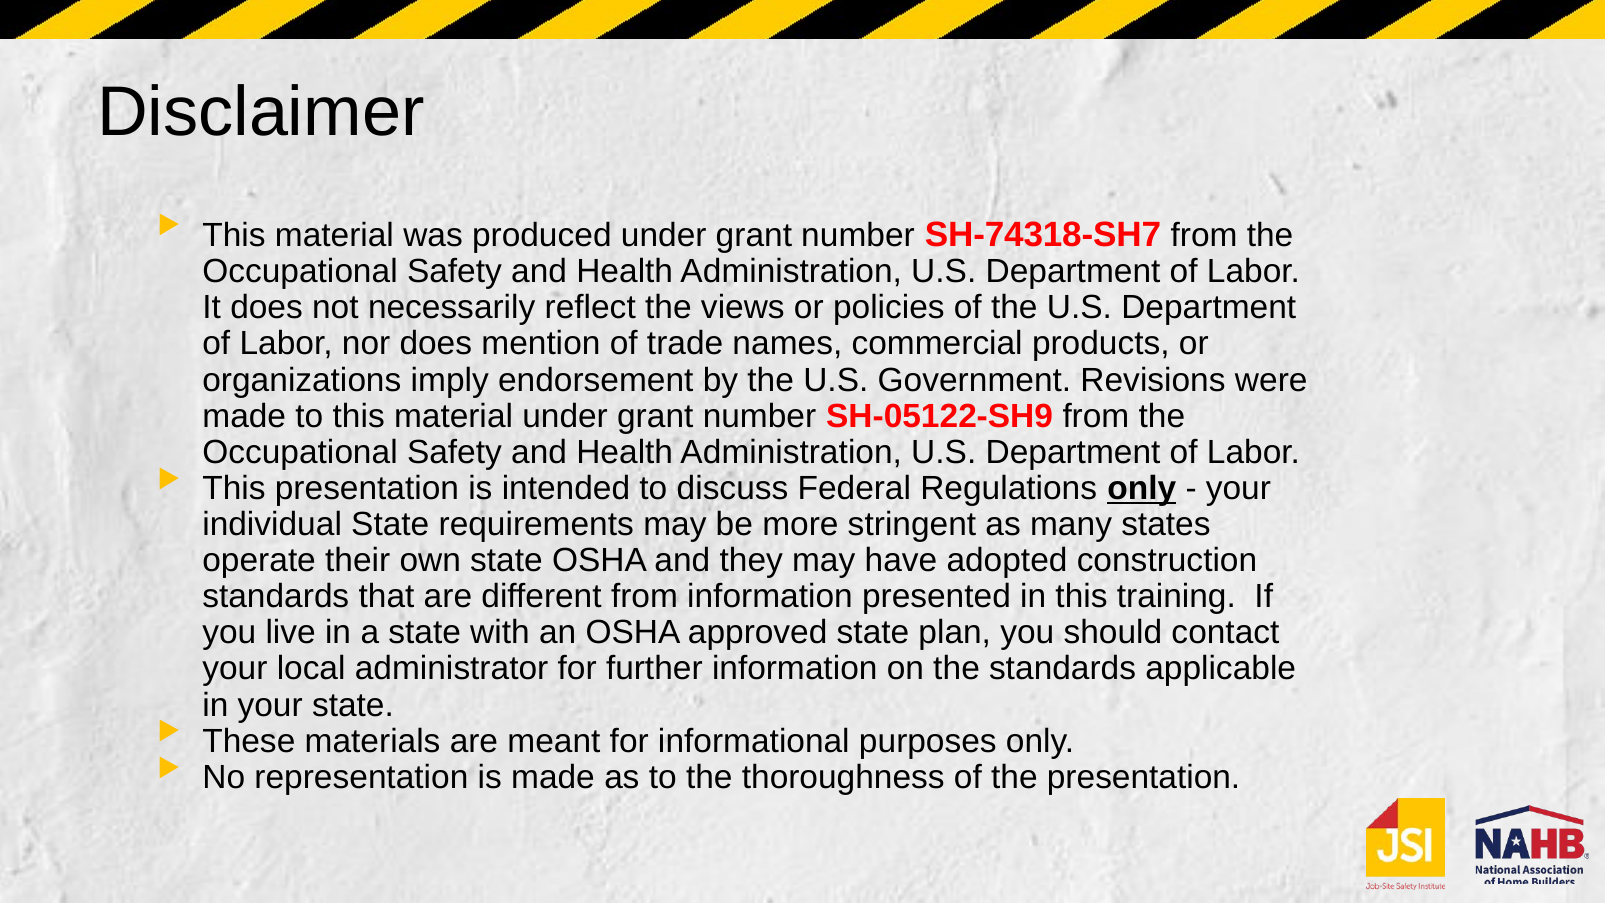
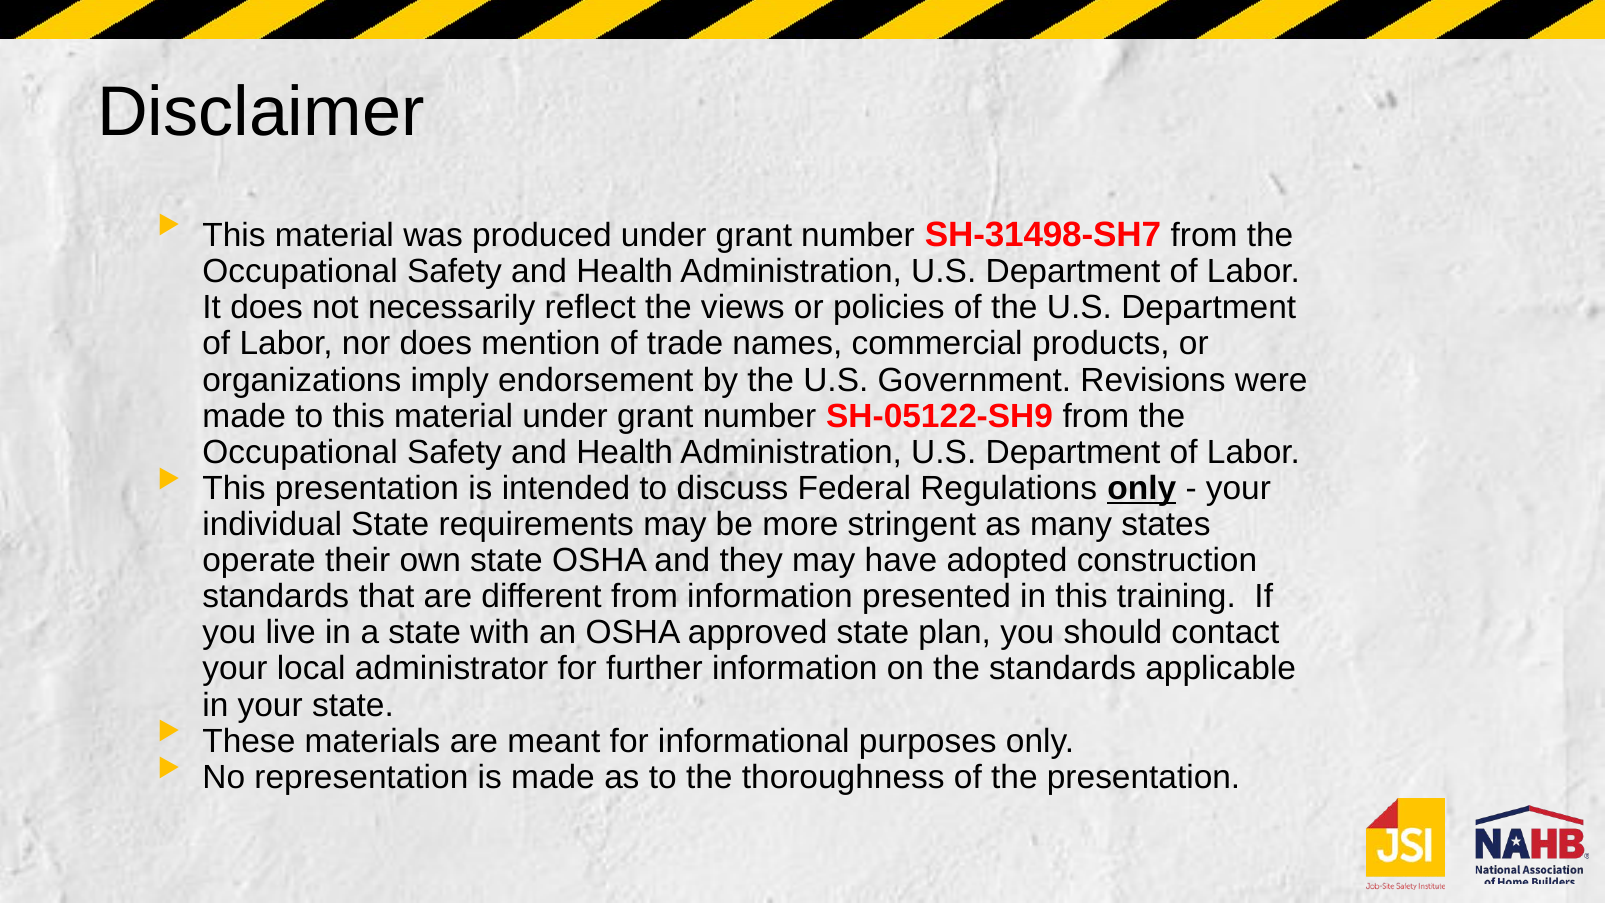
SH-74318-SH7: SH-74318-SH7 -> SH-31498-SH7
